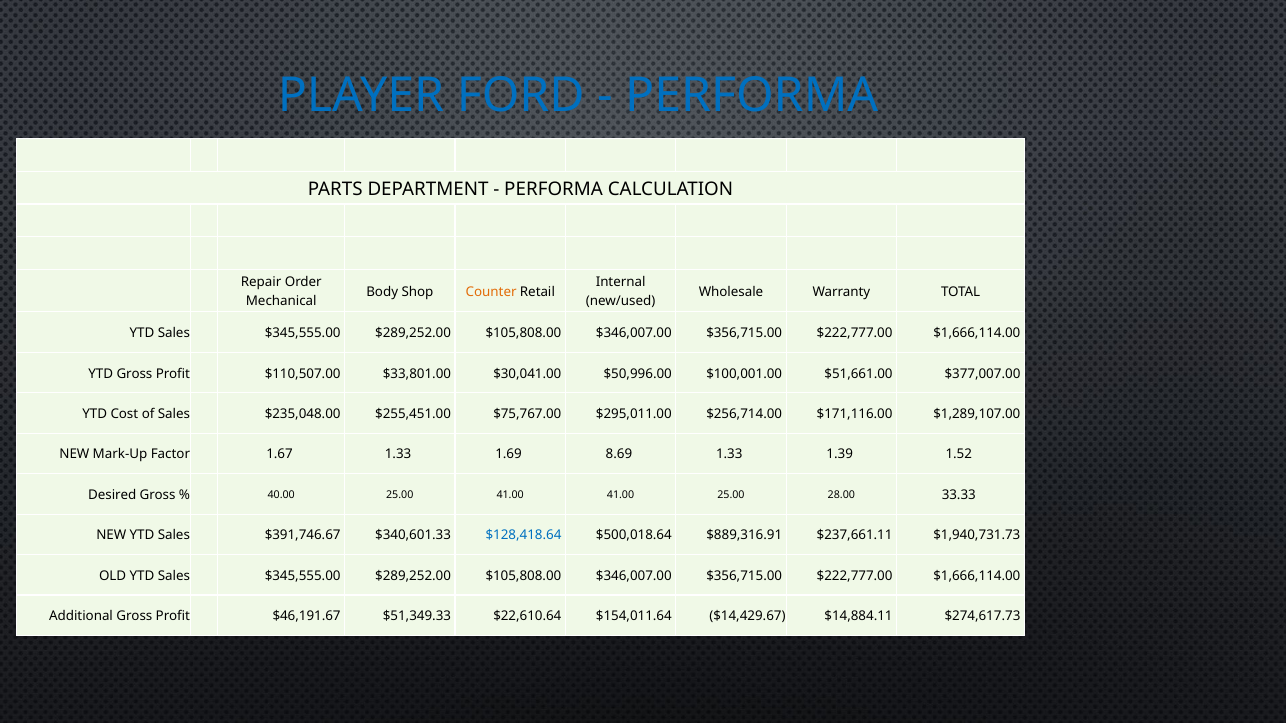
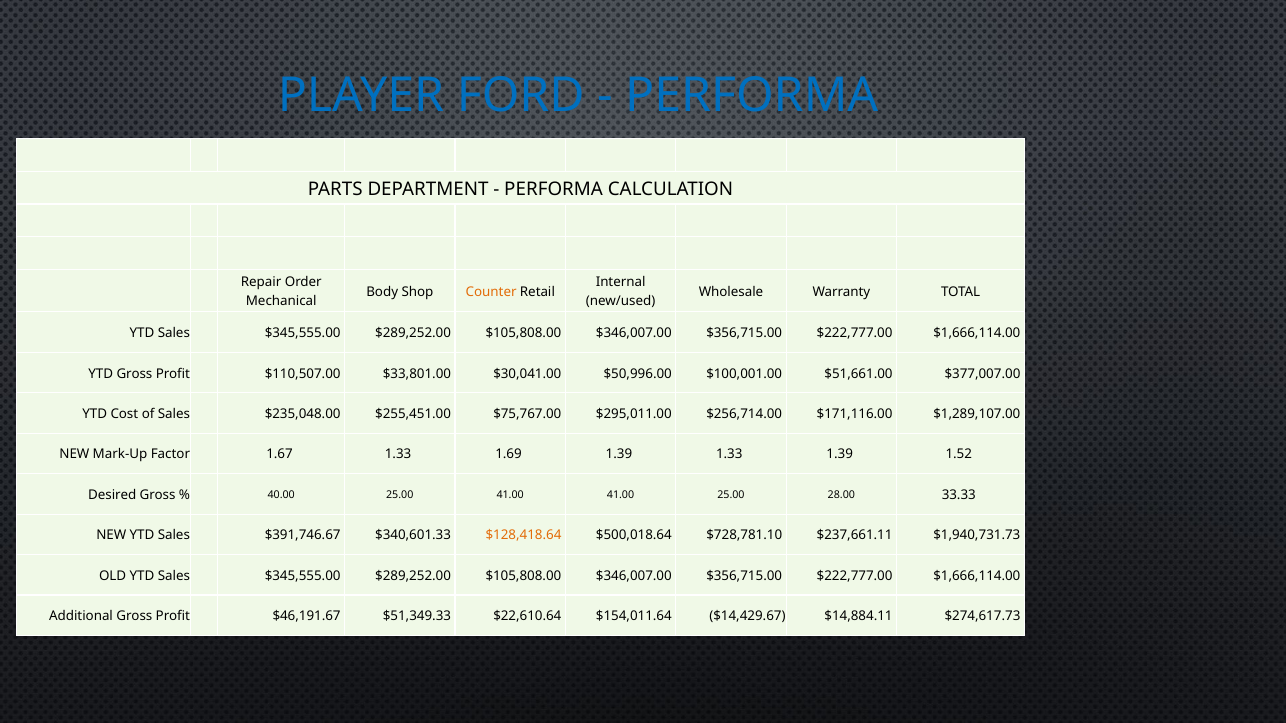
1.69 8.69: 8.69 -> 1.39
$128,418.64 colour: blue -> orange
$889,316.91: $889,316.91 -> $728,781.10
